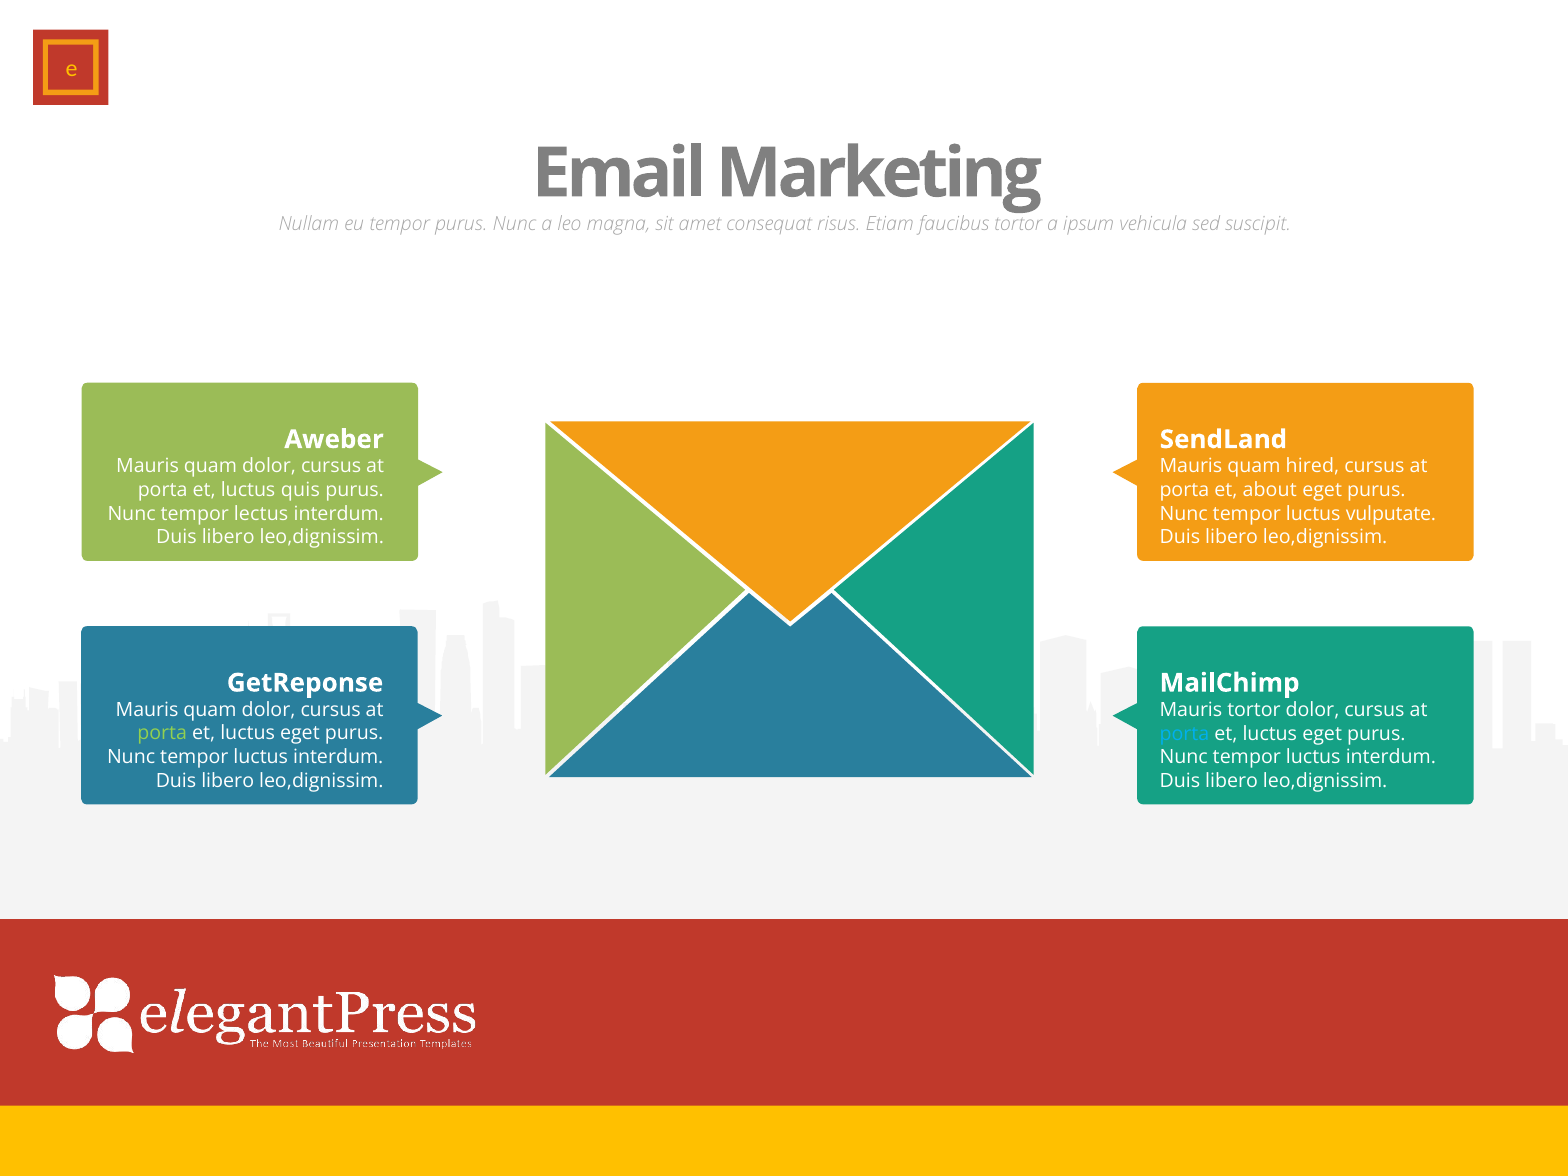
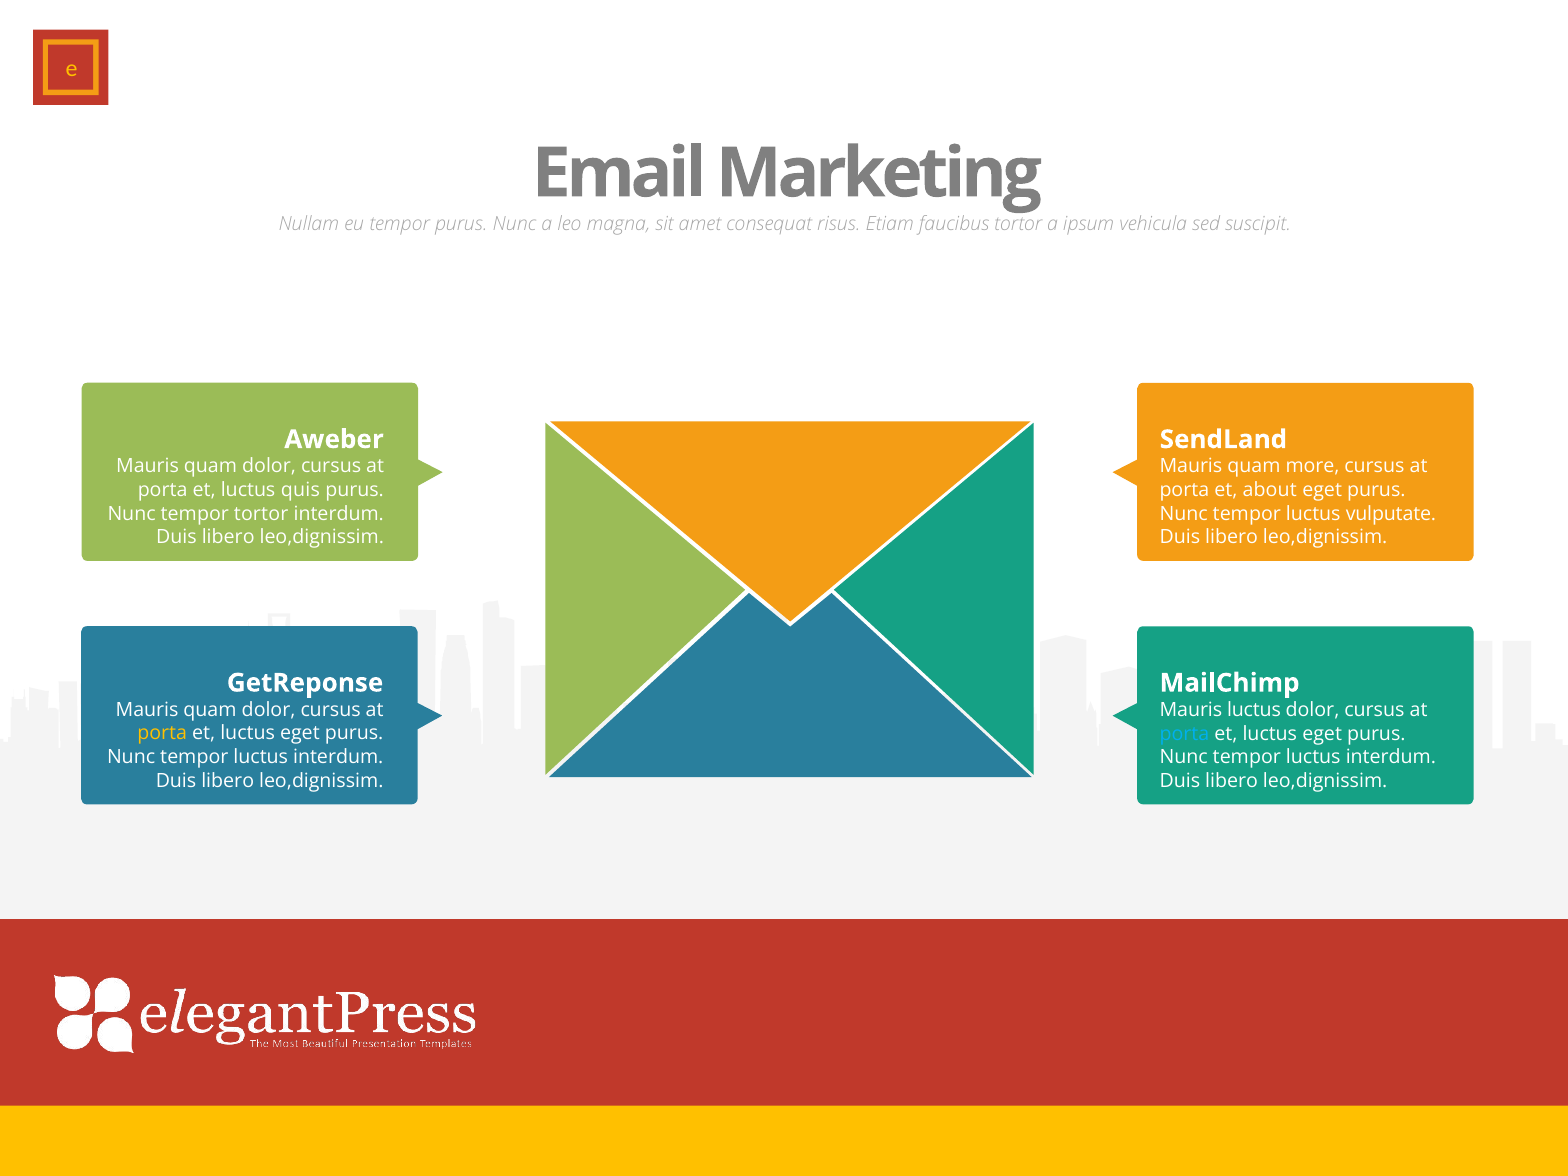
hired: hired -> more
tempor lectus: lectus -> tortor
Mauris tortor: tortor -> luctus
porta at (162, 734) colour: light green -> yellow
